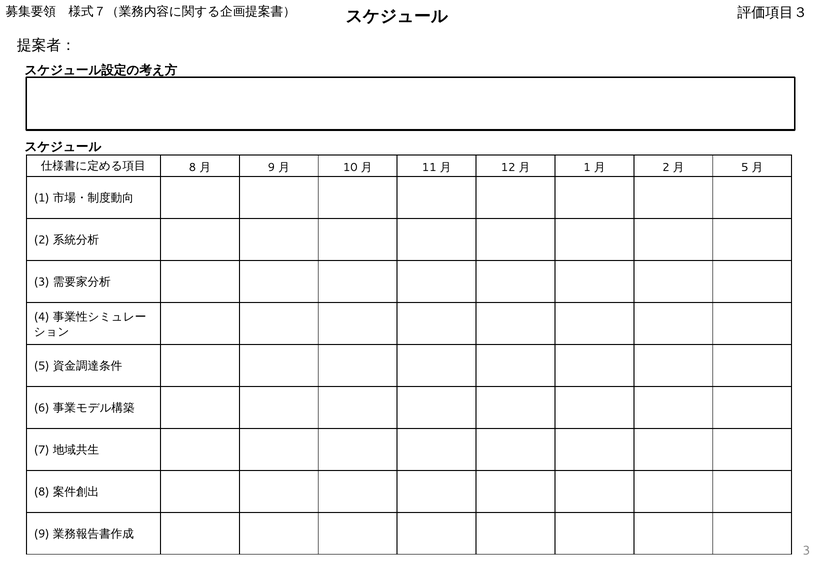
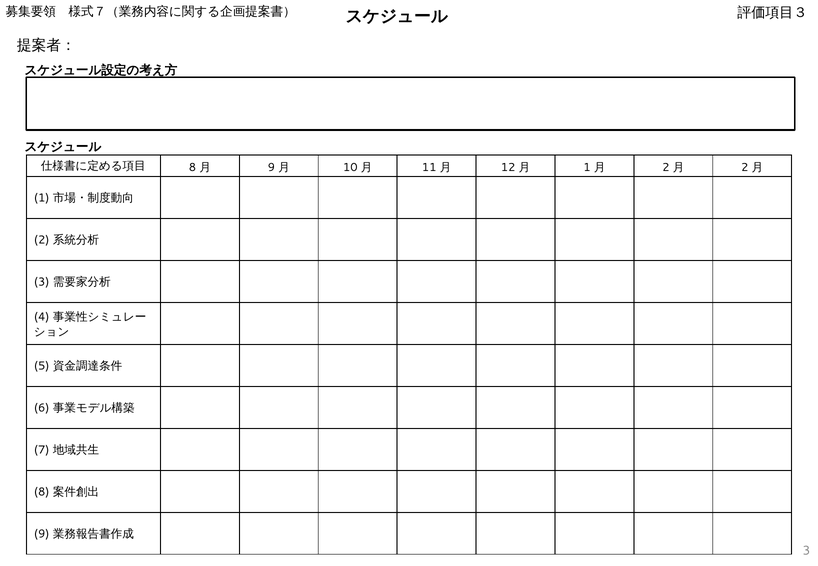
5 at (745, 168): 5 -> 2
